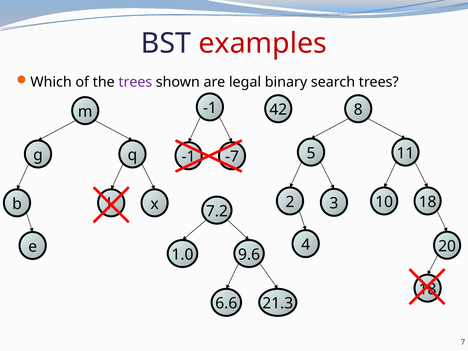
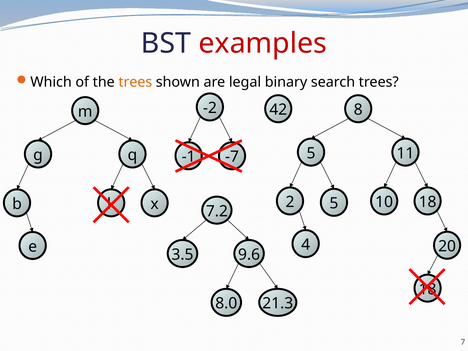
trees at (135, 82) colour: purple -> orange
-1 at (210, 108): -1 -> -2
2 3: 3 -> 5
1.0: 1.0 -> 3.5
6.6: 6.6 -> 8.0
